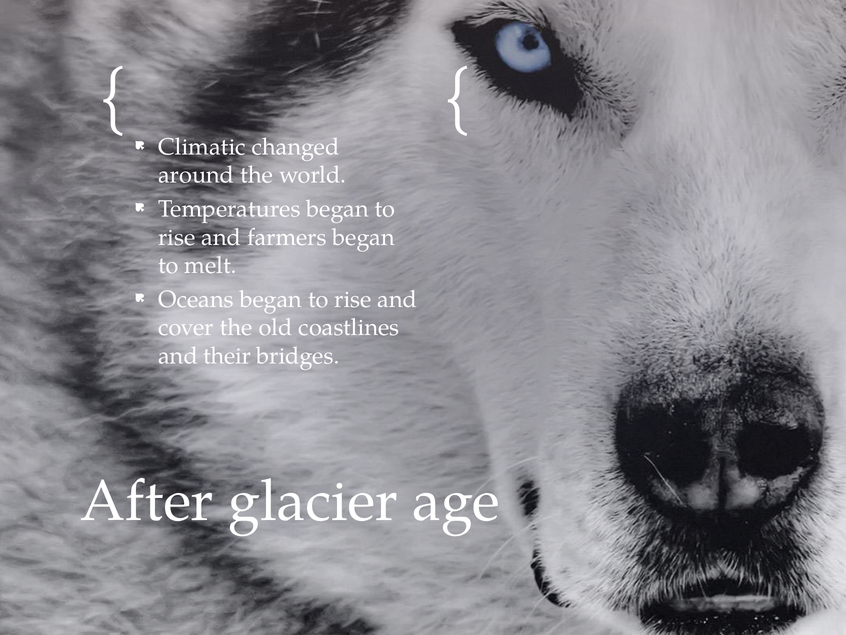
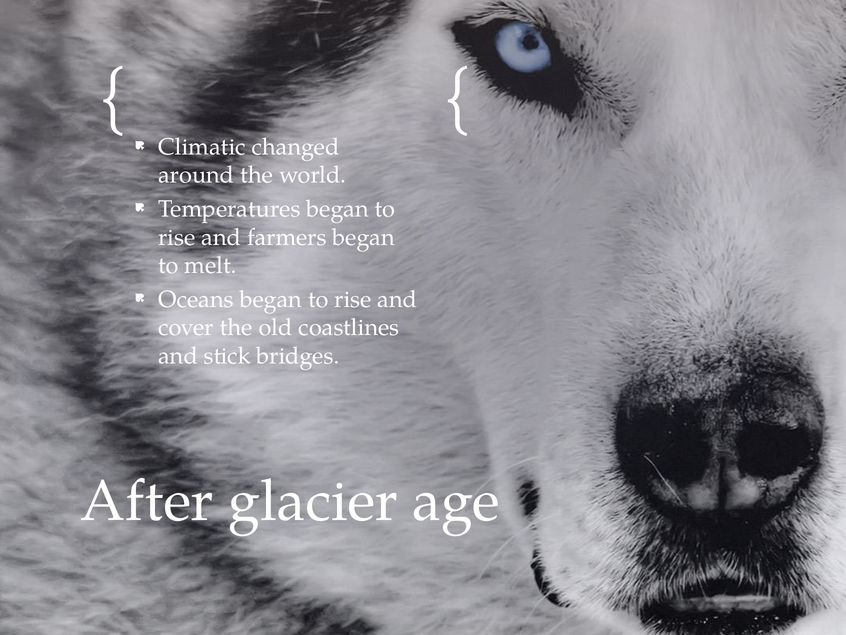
their: their -> stick
